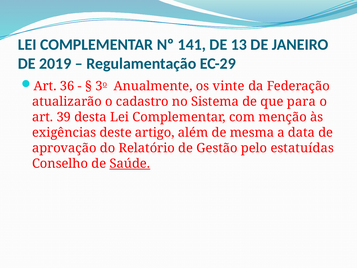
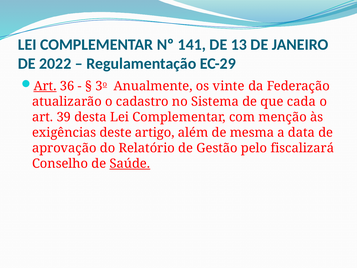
2019: 2019 -> 2022
Art at (45, 86) underline: none -> present
para: para -> cada
estatuídas: estatuídas -> fiscalizará
